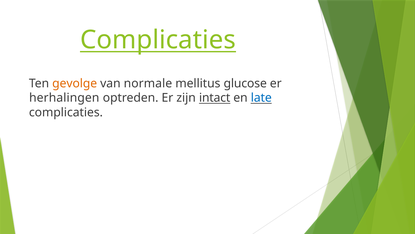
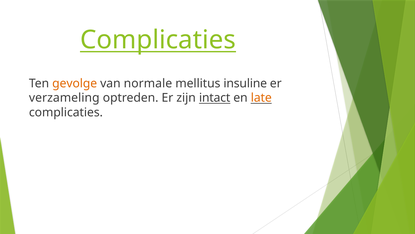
glucose: glucose -> insuline
herhalingen: herhalingen -> verzameling
late colour: blue -> orange
